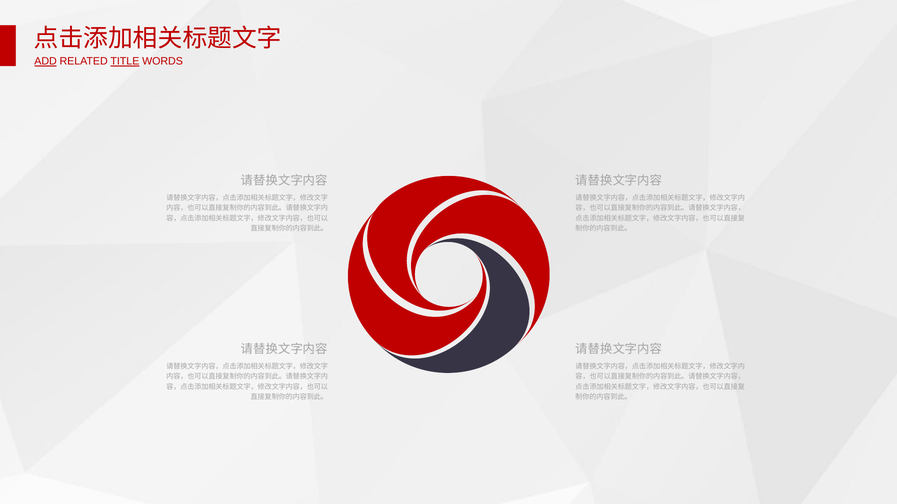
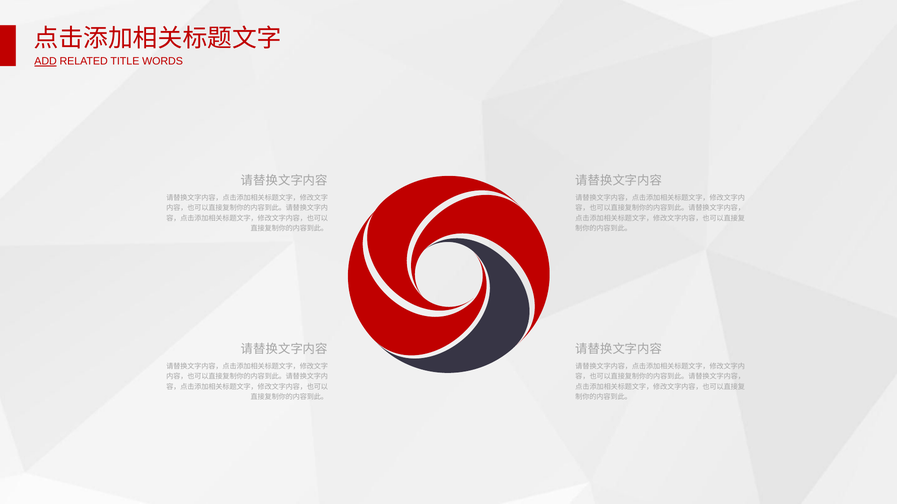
TITLE underline: present -> none
